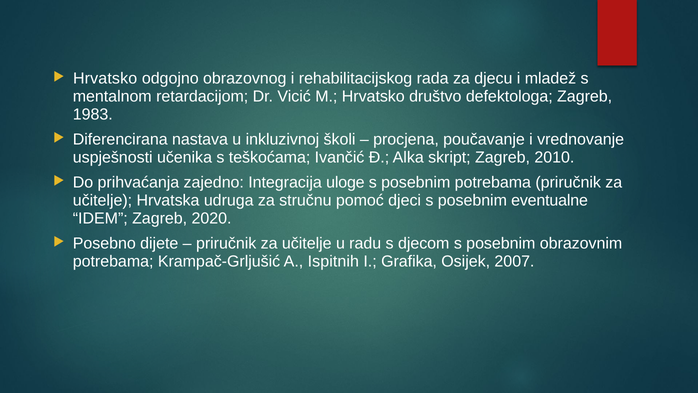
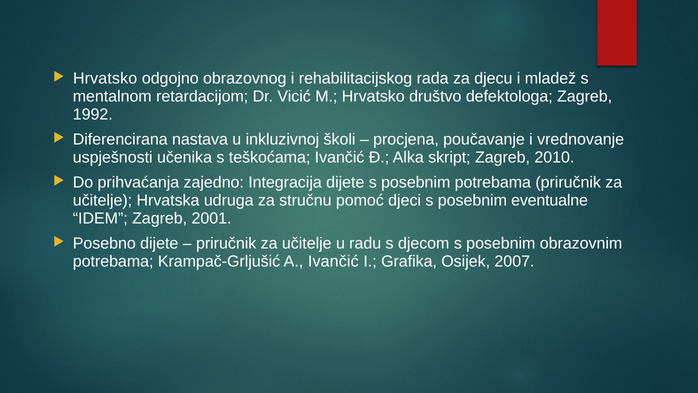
1983: 1983 -> 1992
Integracija uloge: uloge -> dijete
2020: 2020 -> 2001
A Ispitnih: Ispitnih -> Ivančić
